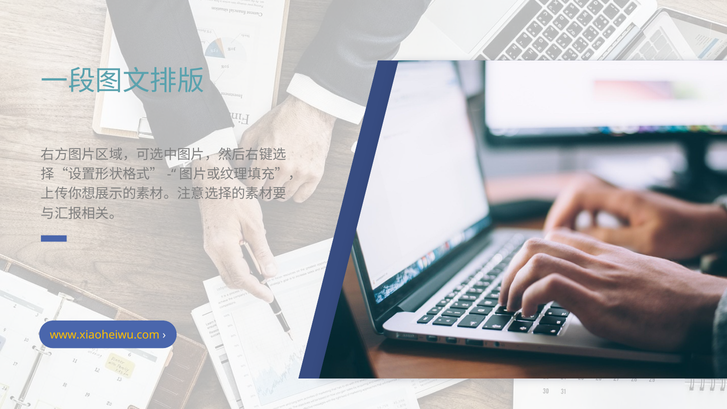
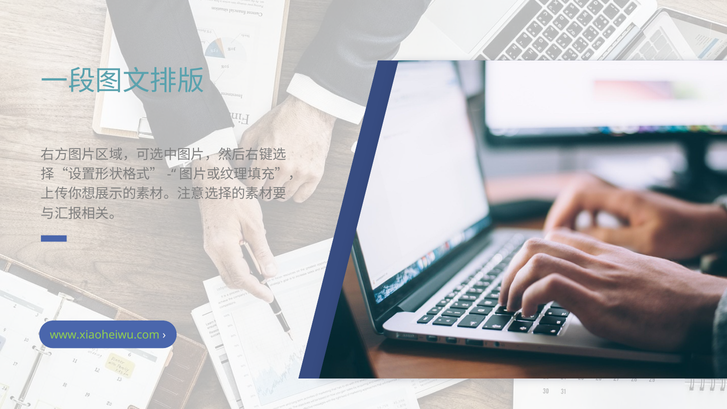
www.xiaoheiwu.com colour: yellow -> light green
